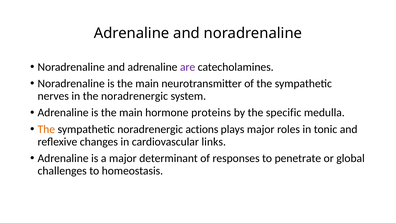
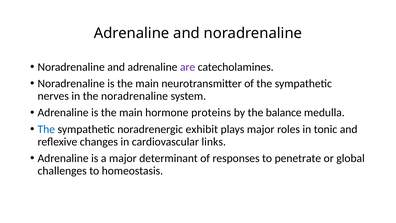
the noradrenergic: noradrenergic -> noradrenaline
specific: specific -> balance
The at (46, 129) colour: orange -> blue
actions: actions -> exhibit
